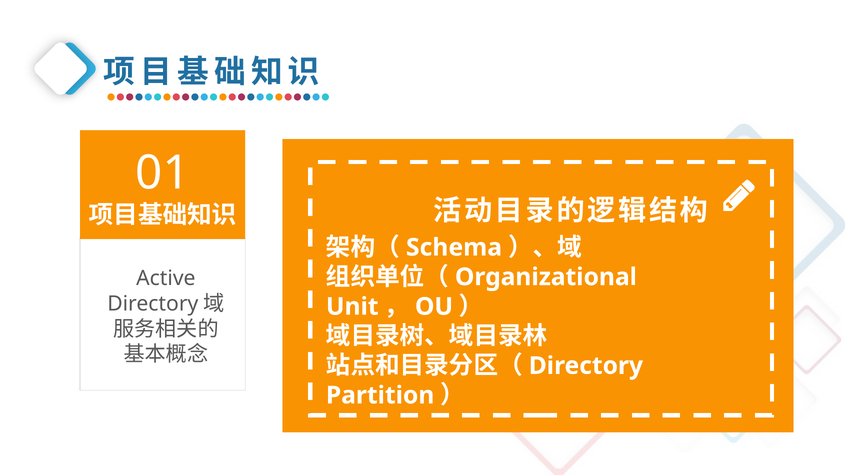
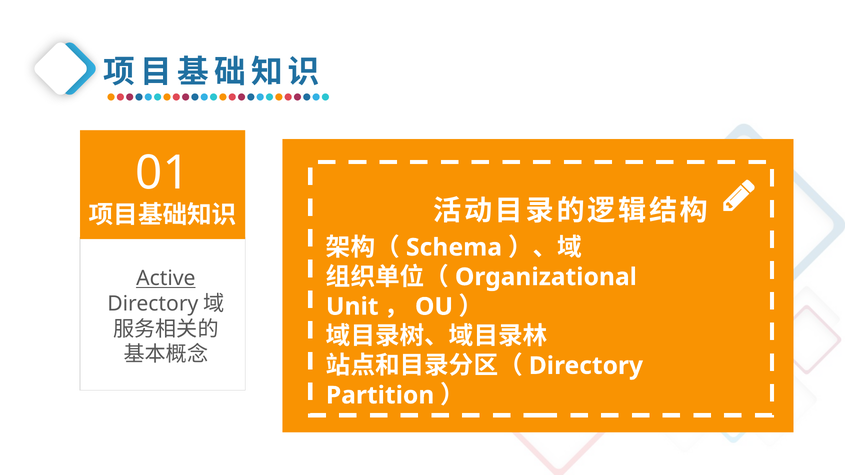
Active underline: none -> present
